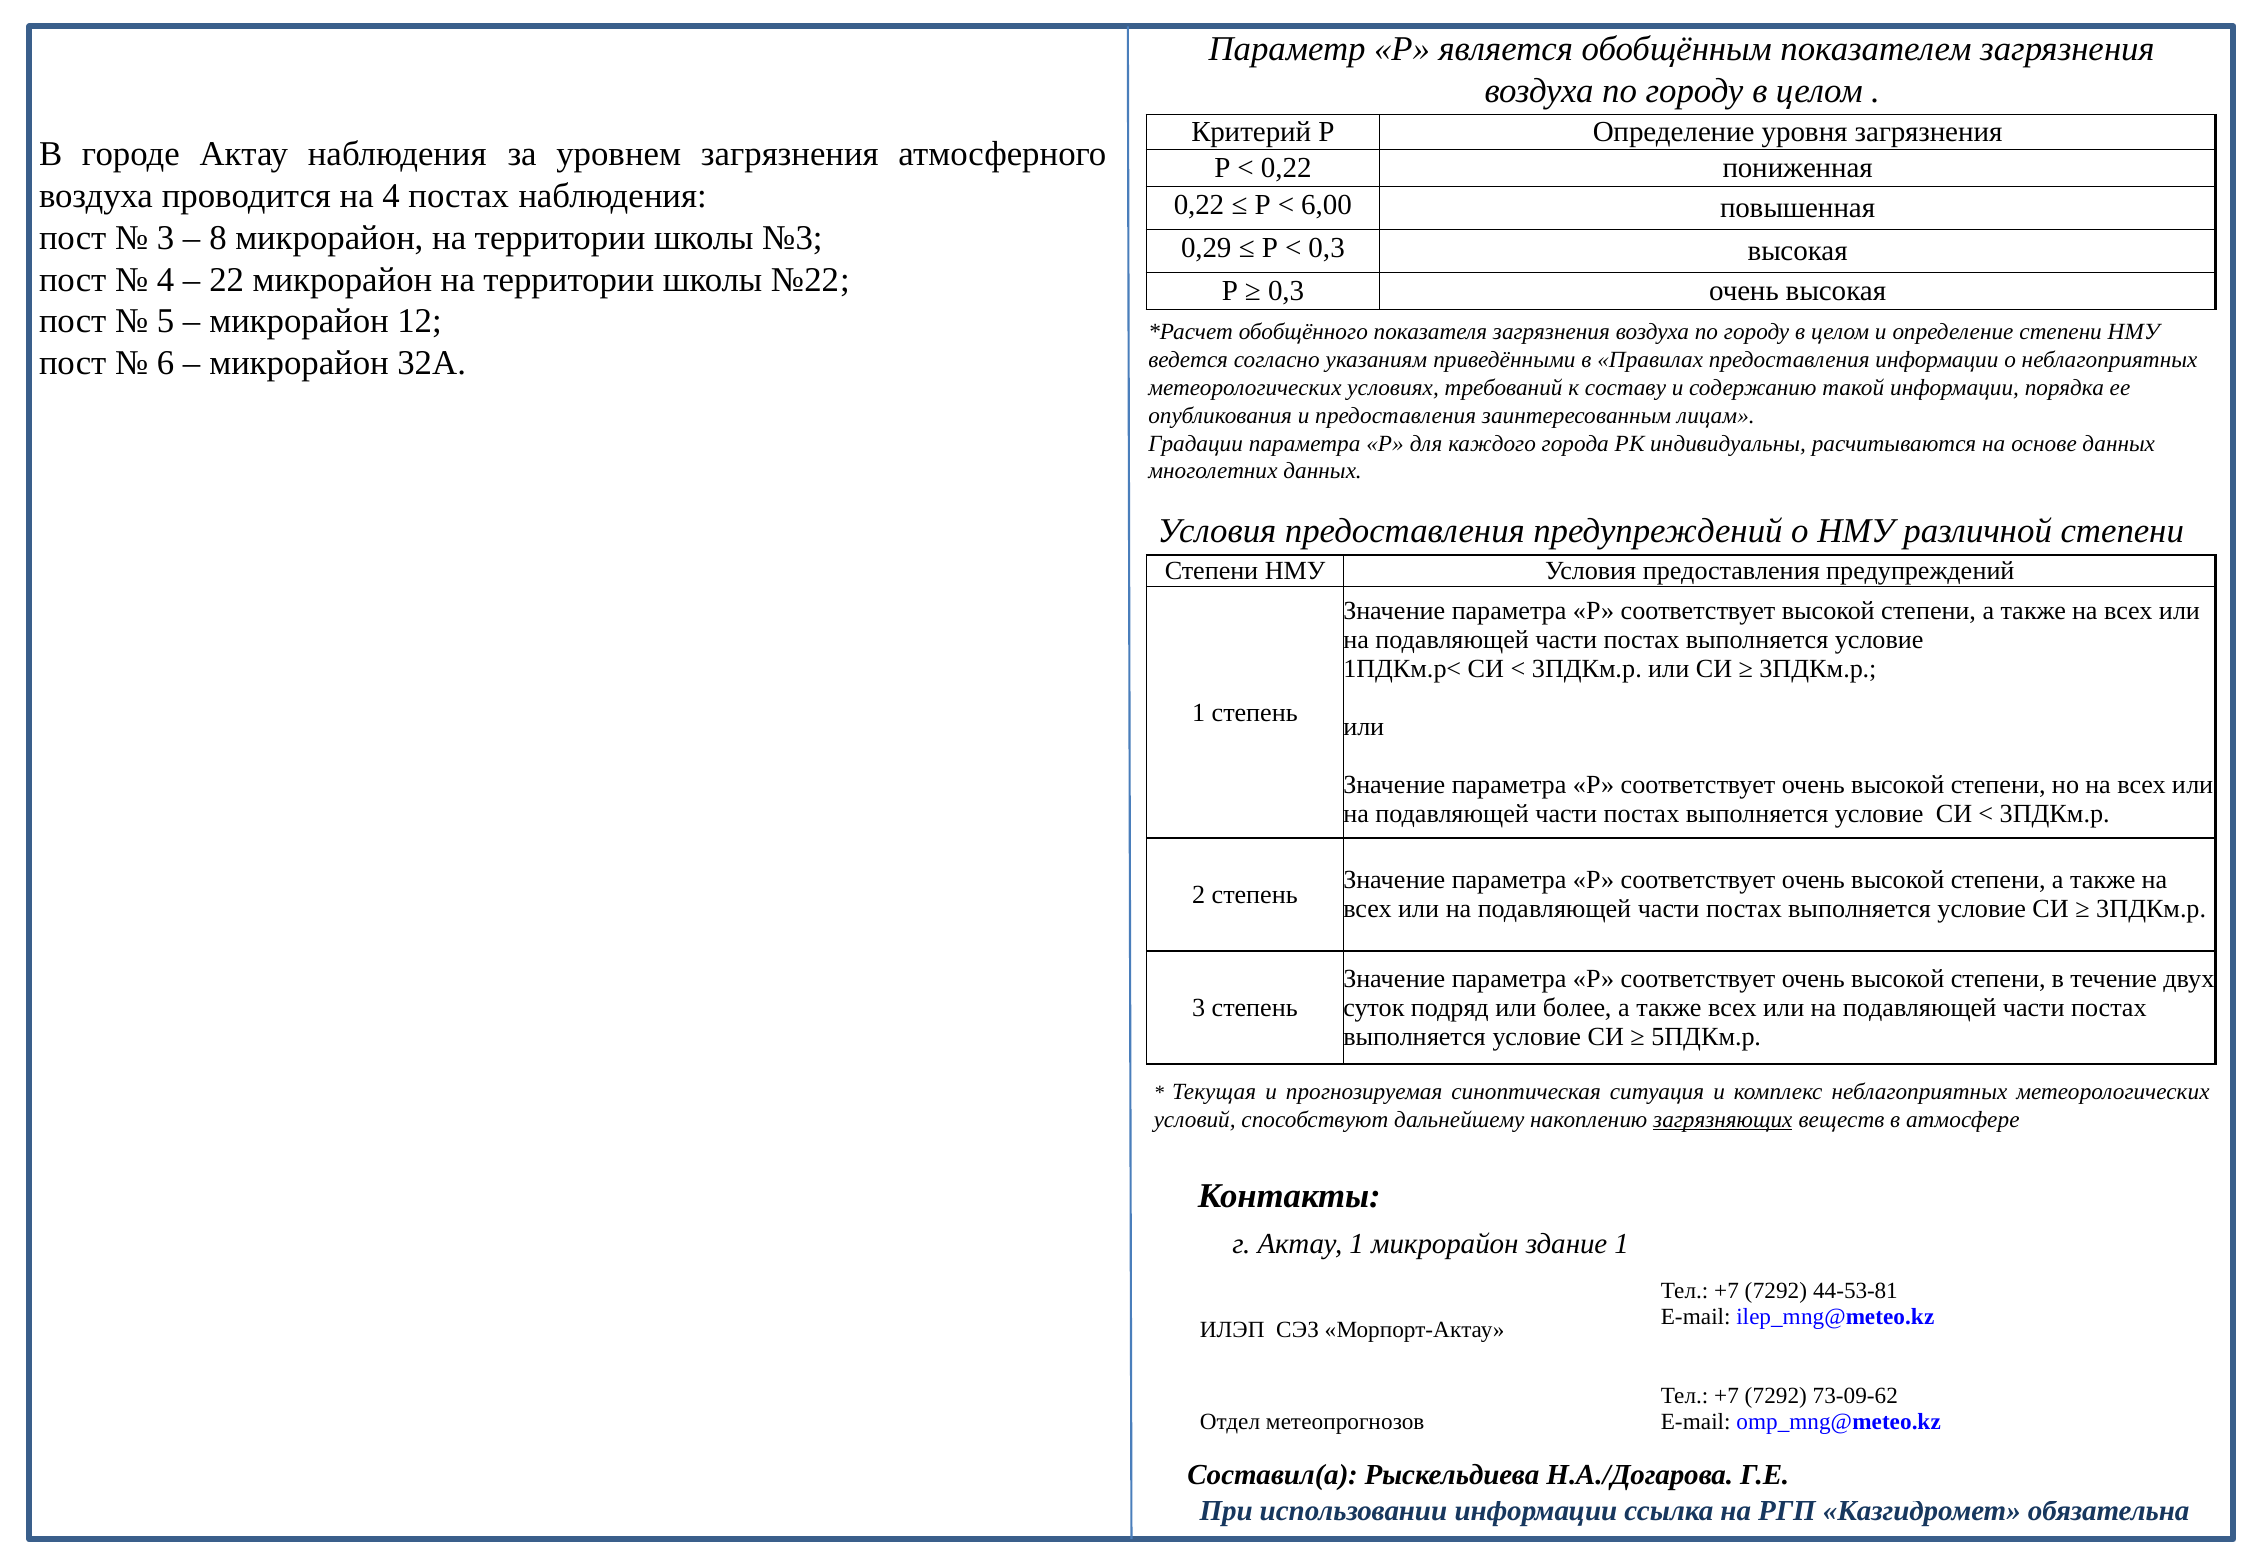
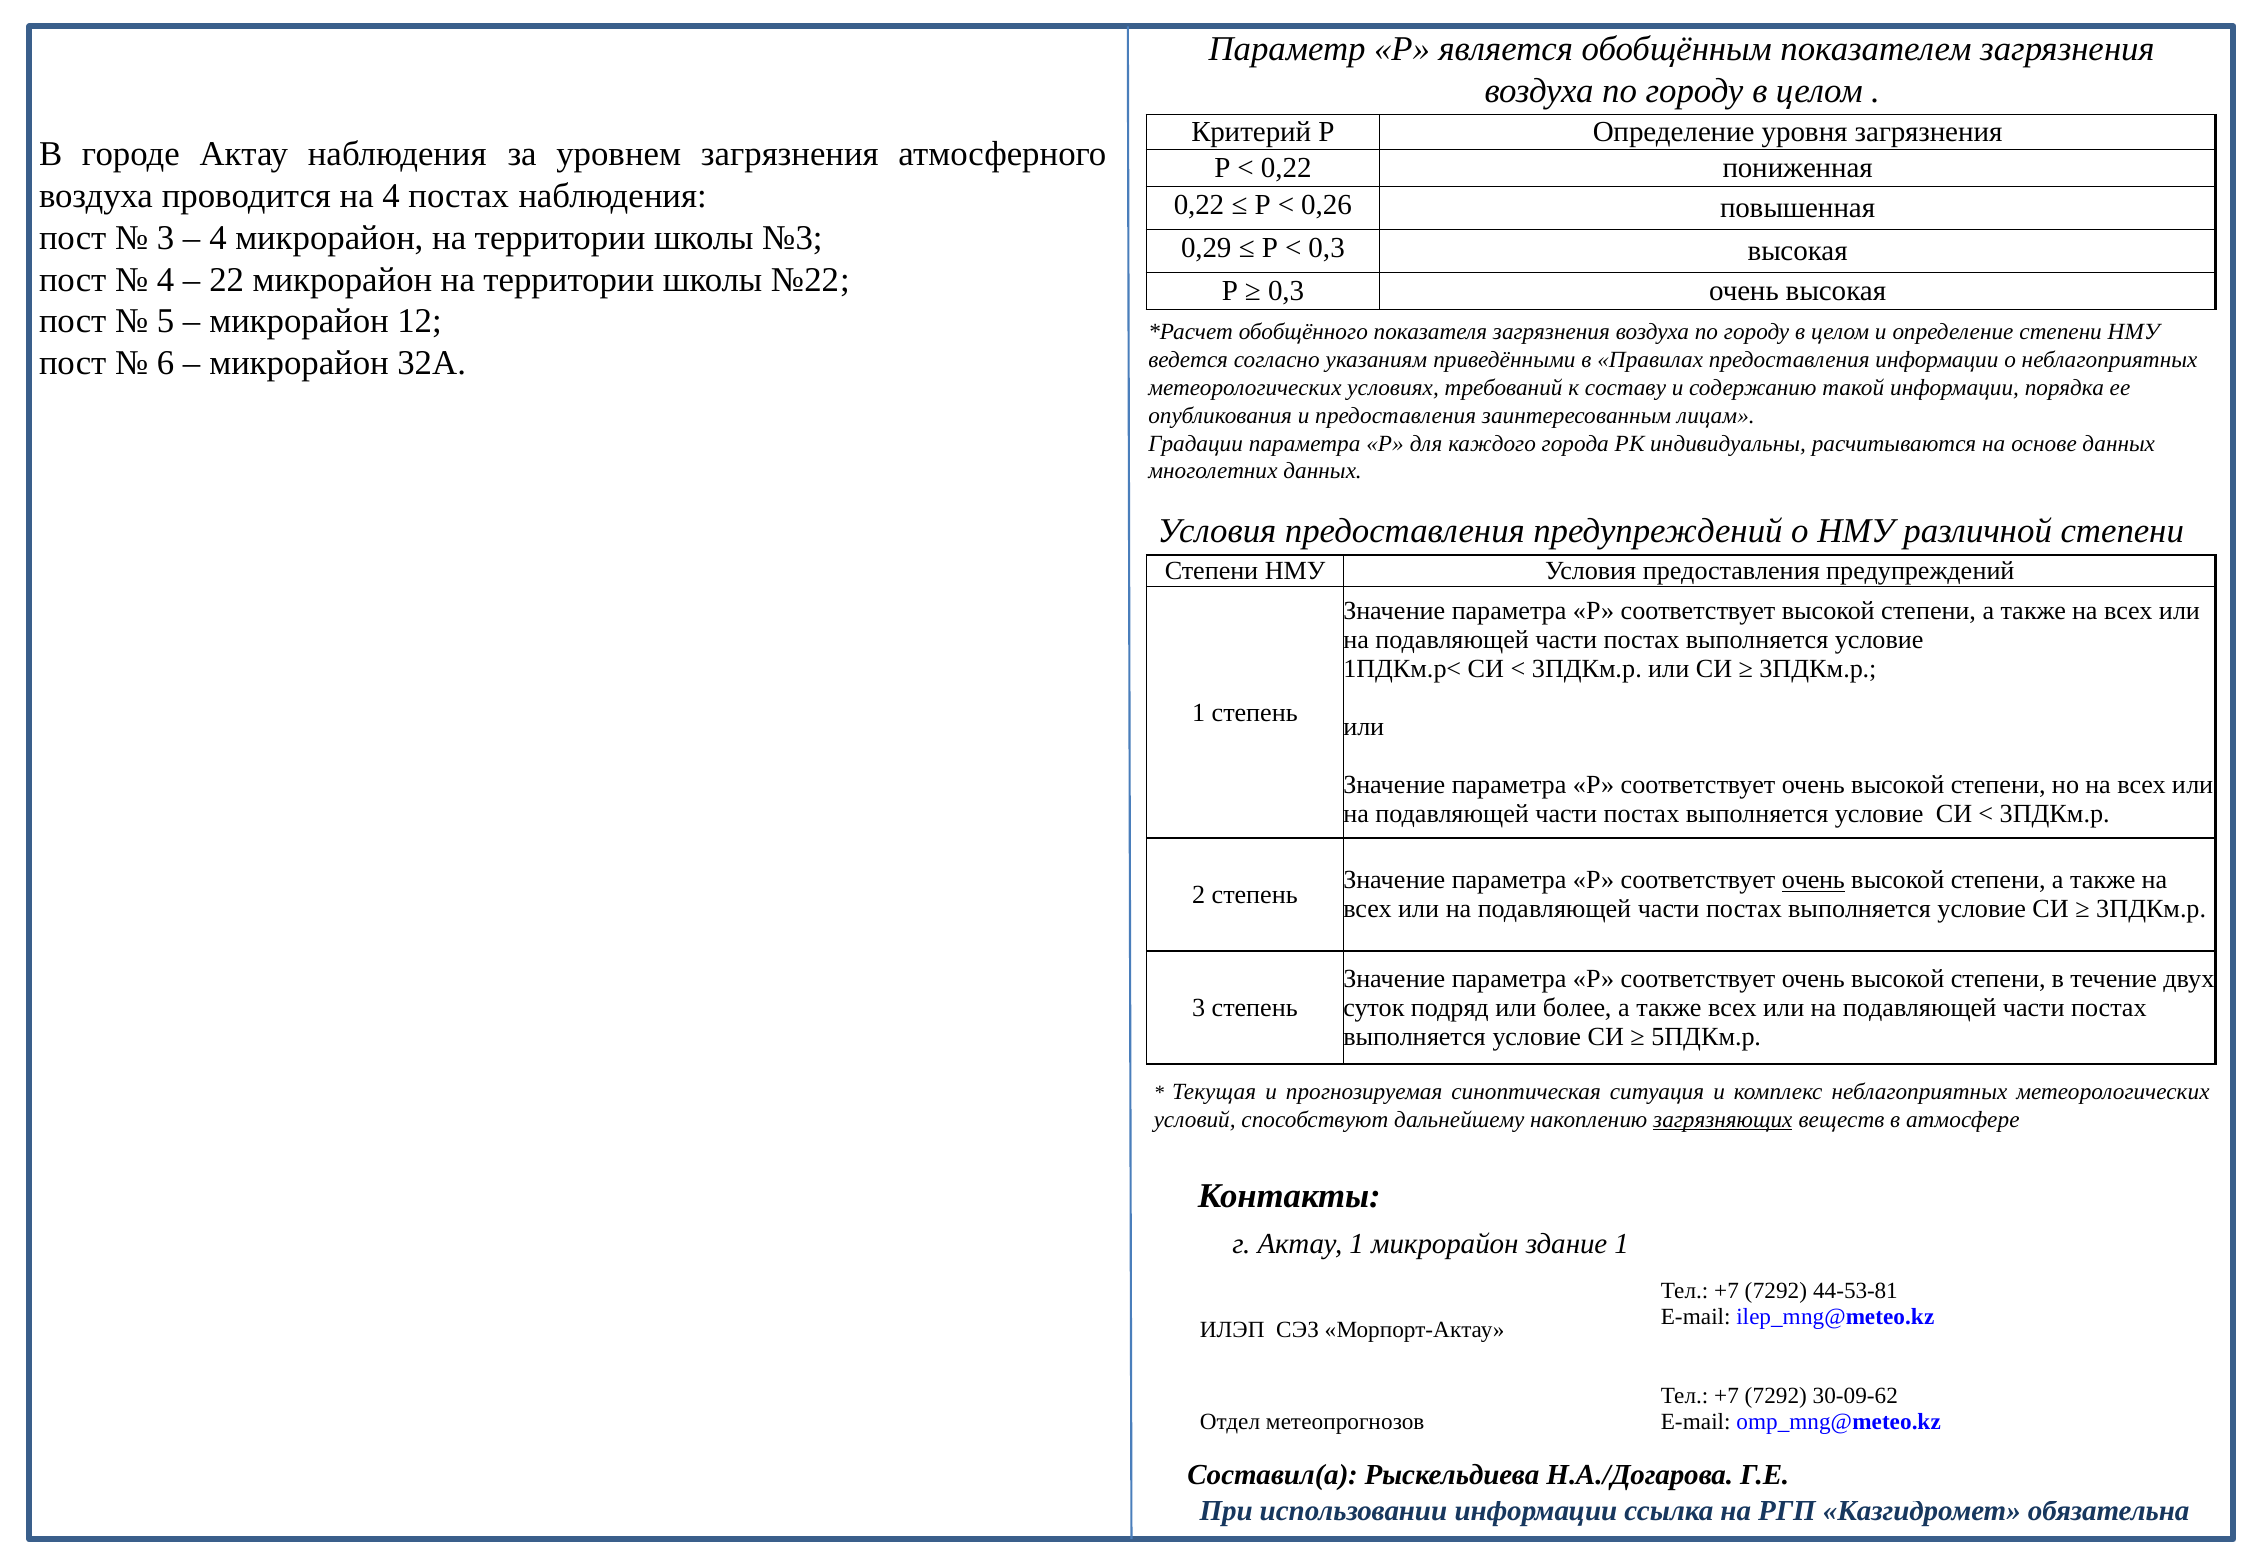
6,00: 6,00 -> 0,26
8 at (218, 238): 8 -> 4
очень at (1813, 881) underline: none -> present
73-09-62: 73-09-62 -> 30-09-62
